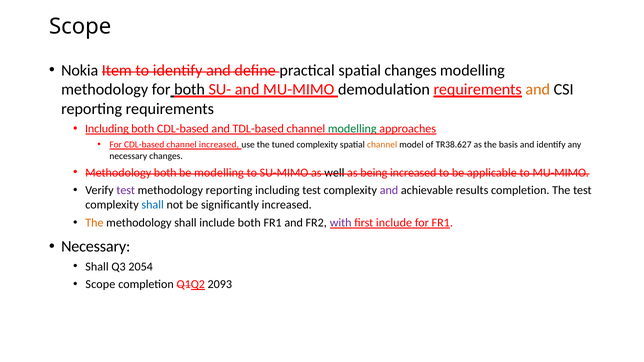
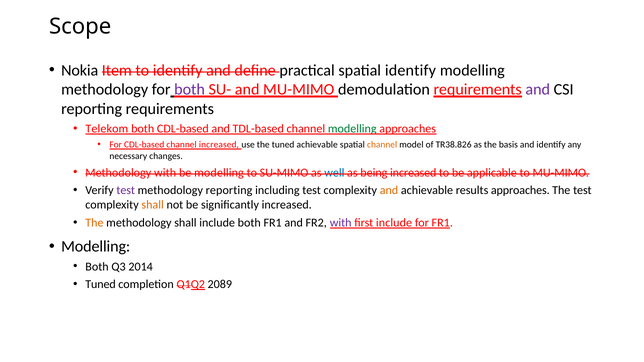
spatial changes: changes -> identify
both at (190, 90) colour: black -> purple
and at (538, 90) colour: orange -> purple
Including at (107, 129): Including -> Telekom
tuned complexity: complexity -> achievable
TR38.627: TR38.627 -> TR38.826
Methodology both: both -> with
well colour: black -> blue
and at (389, 191) colour: purple -> orange
results completion: completion -> approaches
shall at (153, 205) colour: blue -> orange
Necessary at (96, 247): Necessary -> Modelling
Shall at (97, 267): Shall -> Both
2054: 2054 -> 2014
Scope at (100, 285): Scope -> Tuned
2093: 2093 -> 2089
